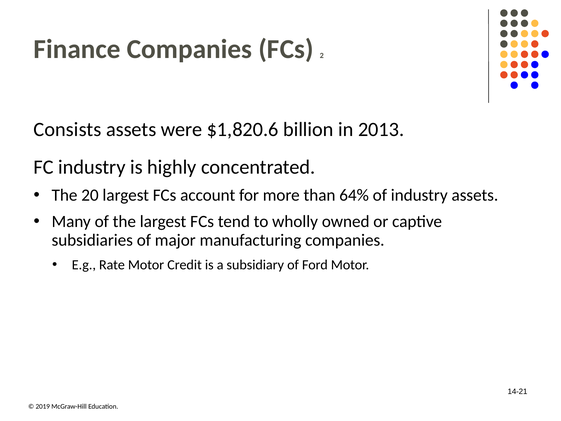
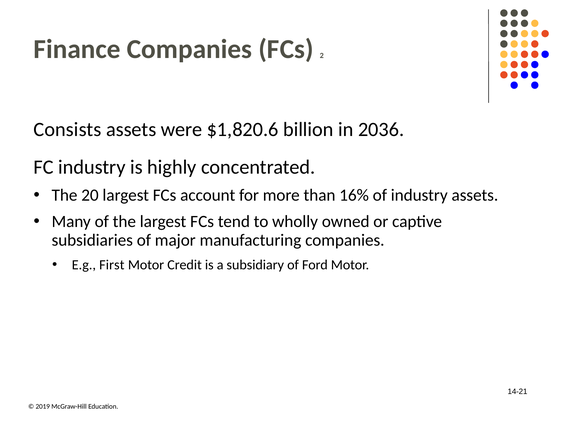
2013: 2013 -> 2036
64%: 64% -> 16%
Rate: Rate -> First
